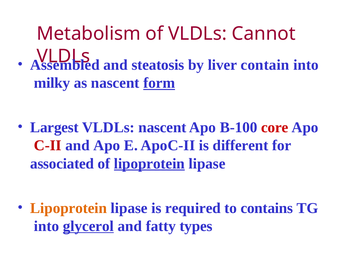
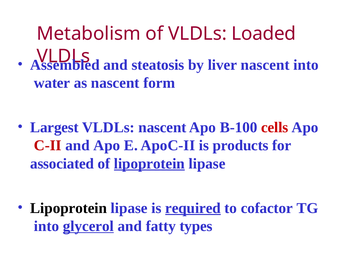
Cannot: Cannot -> Loaded
liver contain: contain -> nascent
milky: milky -> water
form underline: present -> none
core: core -> cells
different: different -> products
Lipoprotein at (69, 208) colour: orange -> black
required underline: none -> present
contains: contains -> cofactor
